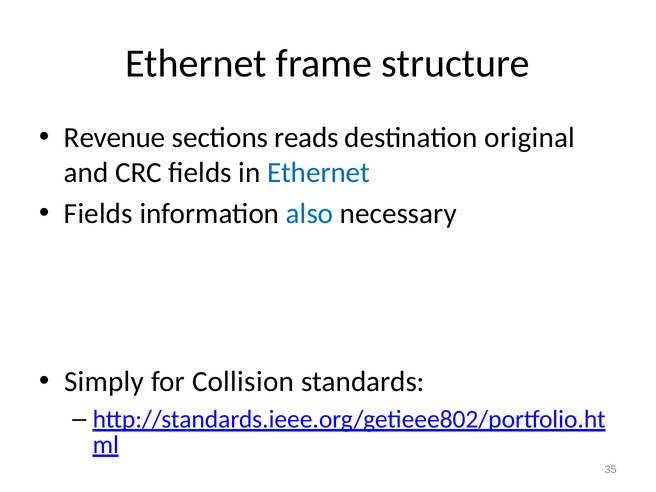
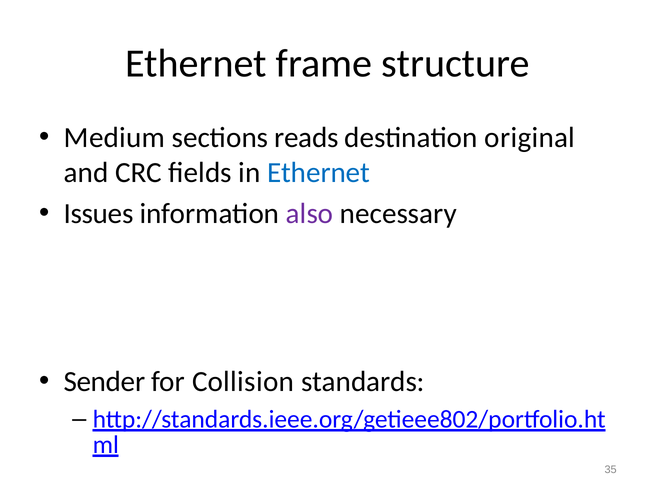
Revenue: Revenue -> Medium
Fields at (98, 214): Fields -> Issues
also colour: blue -> purple
Simply: Simply -> Sender
